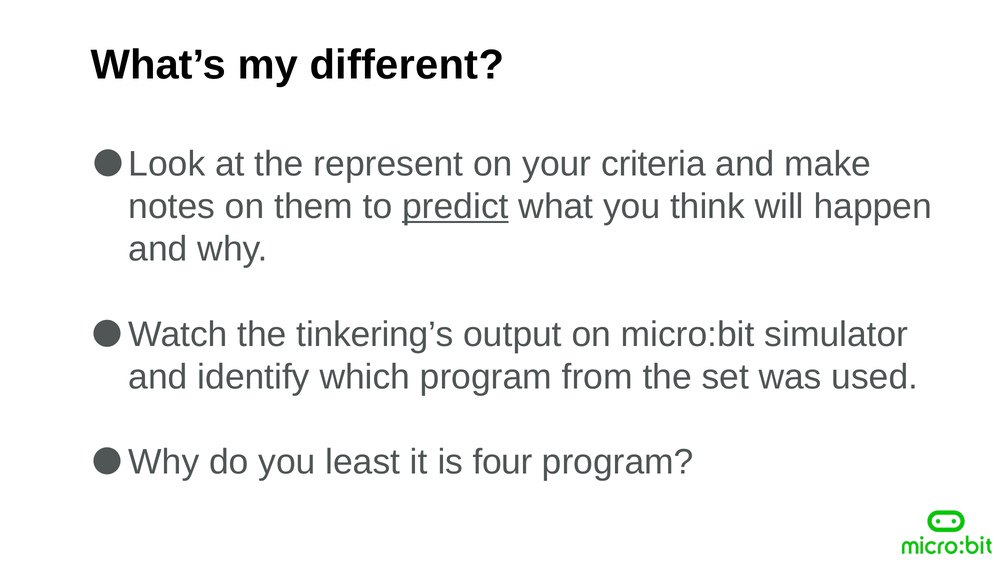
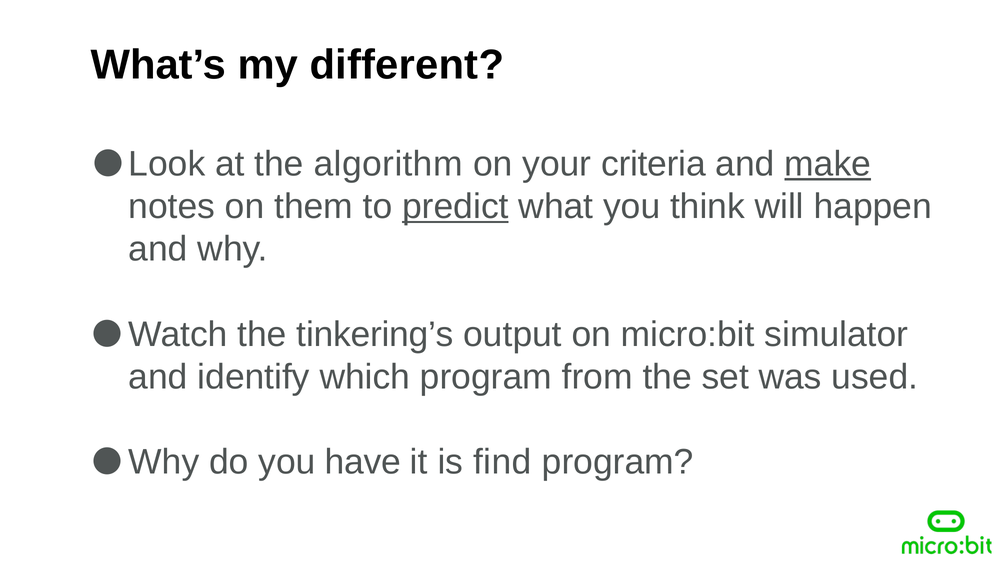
represent: represent -> algorithm
make underline: none -> present
least: least -> have
four: four -> find
